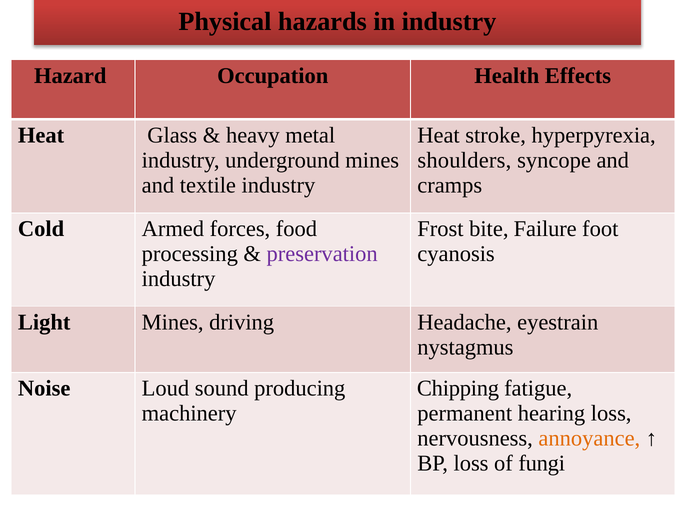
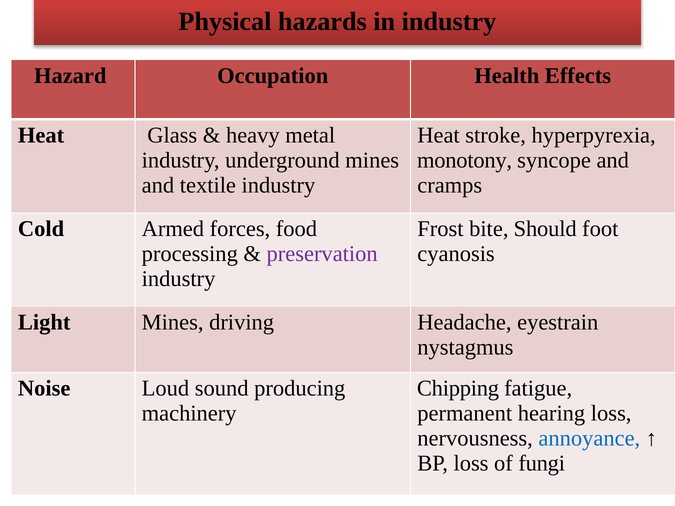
shoulders: shoulders -> monotony
Failure: Failure -> Should
annoyance colour: orange -> blue
